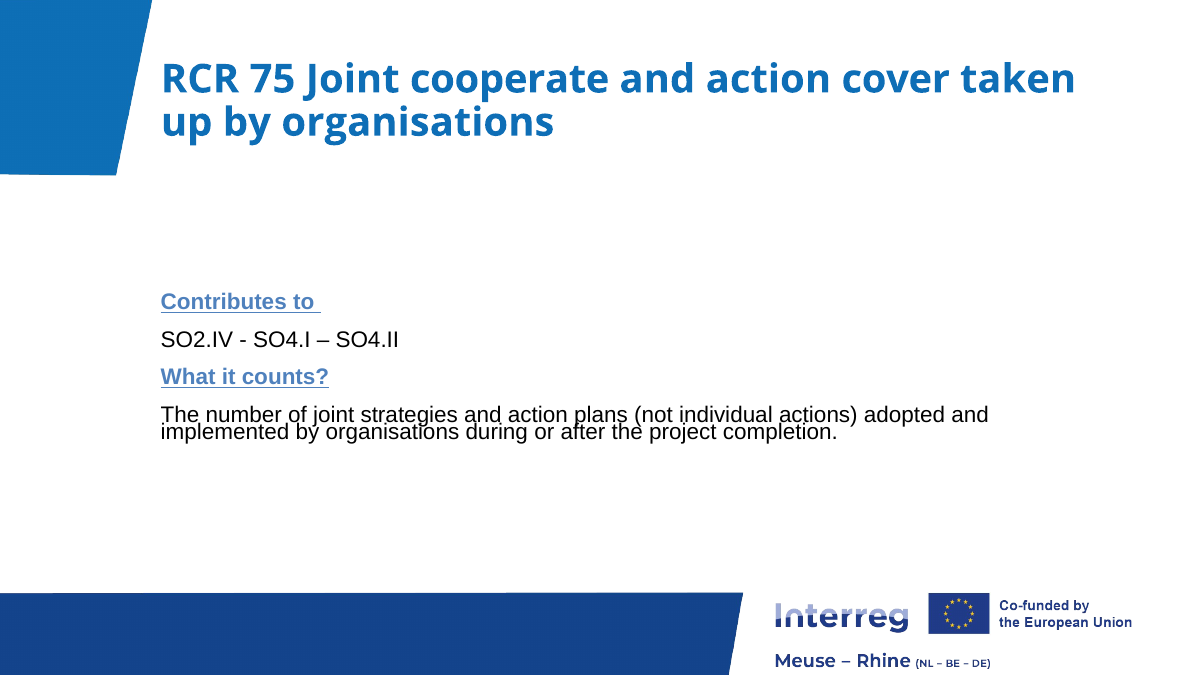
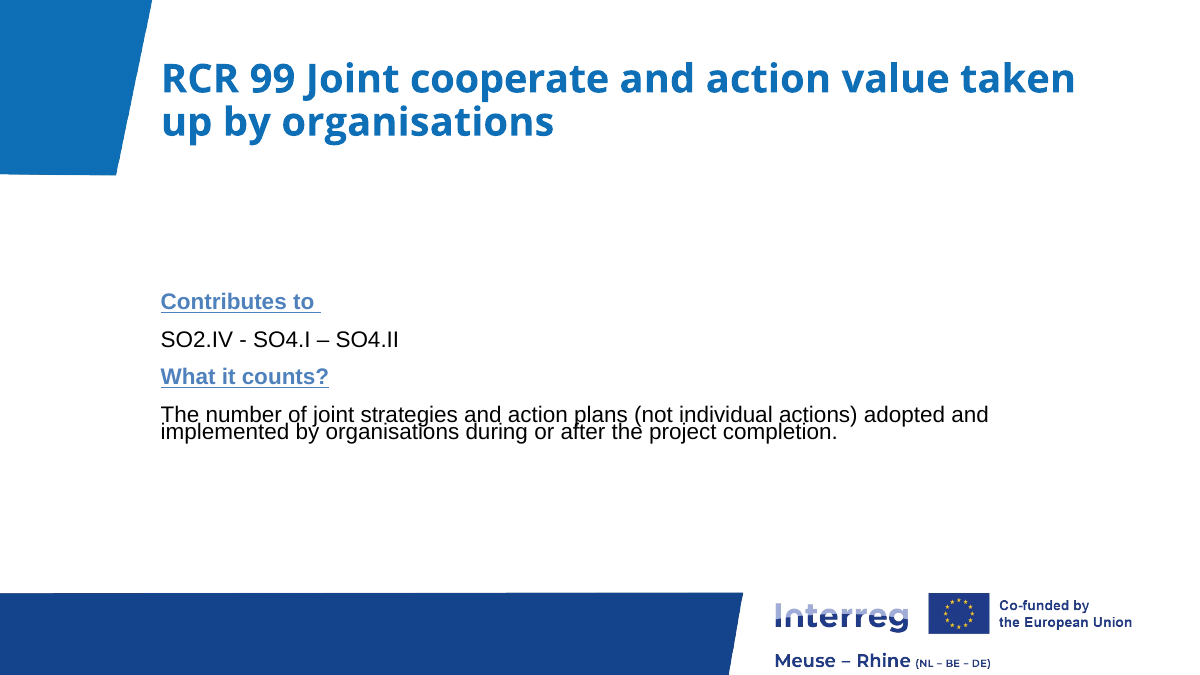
75: 75 -> 99
cover: cover -> value
